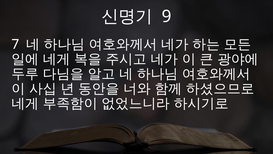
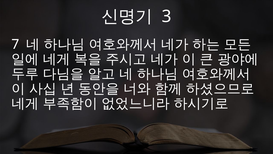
9: 9 -> 3
